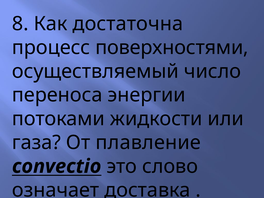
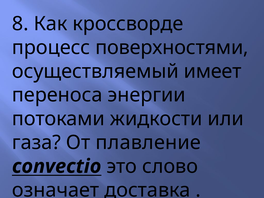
достаточна: достаточна -> кроссворде
число: число -> имеет
